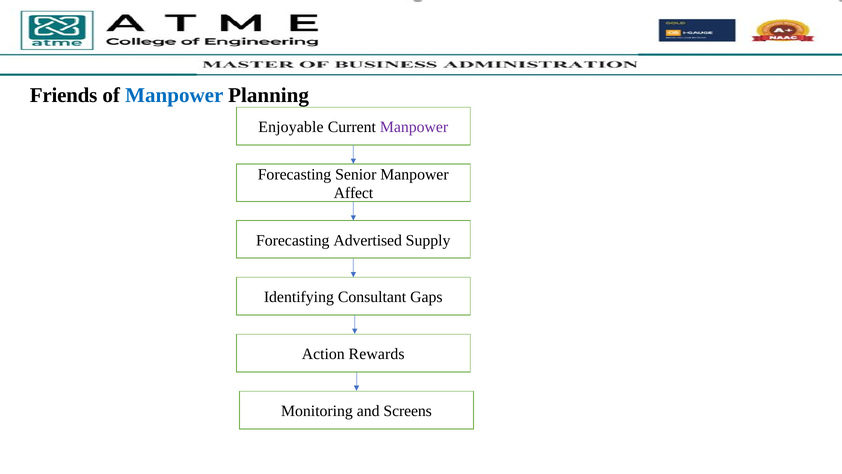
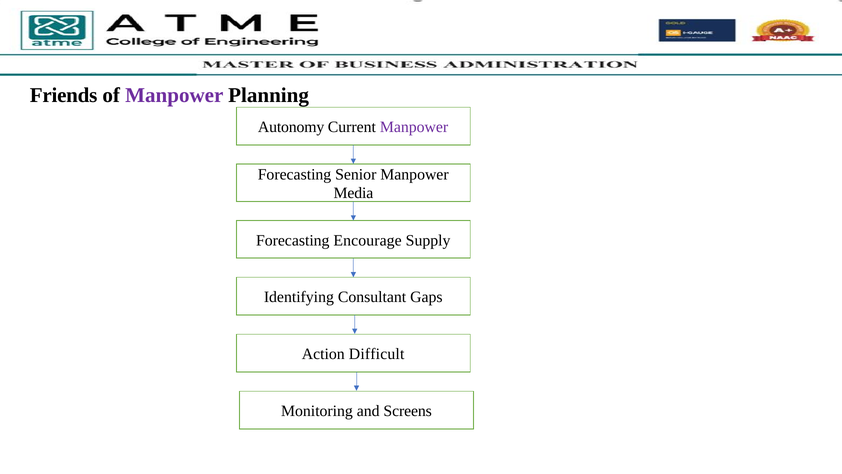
Manpower at (174, 95) colour: blue -> purple
Enjoyable: Enjoyable -> Autonomy
Affect: Affect -> Media
Advertised: Advertised -> Encourage
Rewards: Rewards -> Difficult
